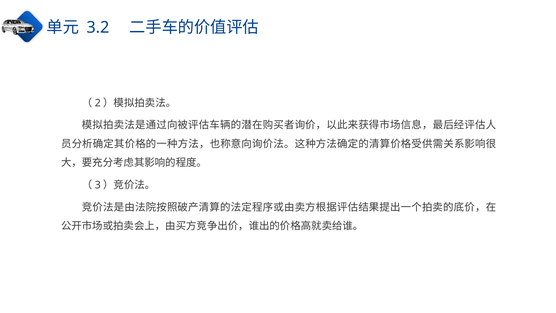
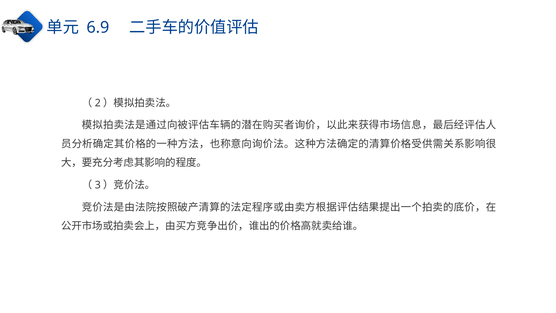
3.2: 3.2 -> 6.9
